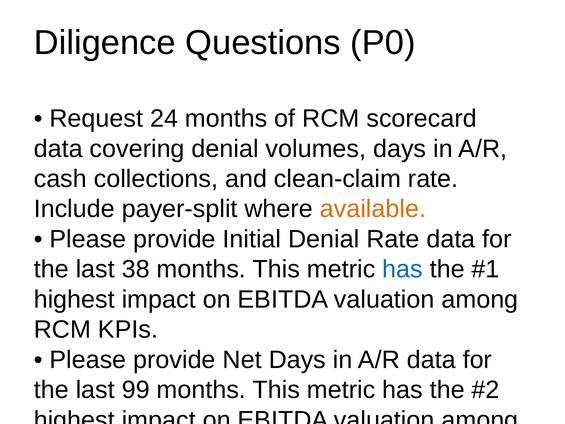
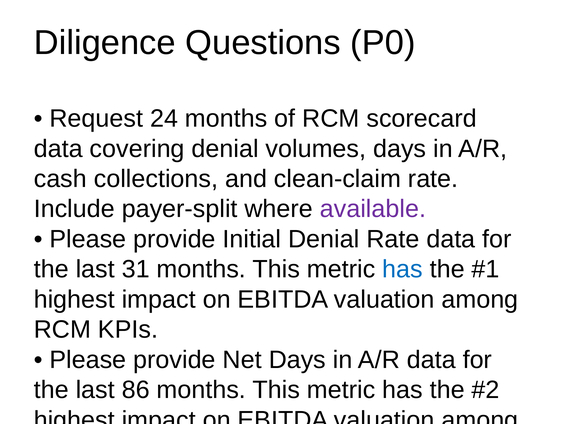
available colour: orange -> purple
38: 38 -> 31
99: 99 -> 86
